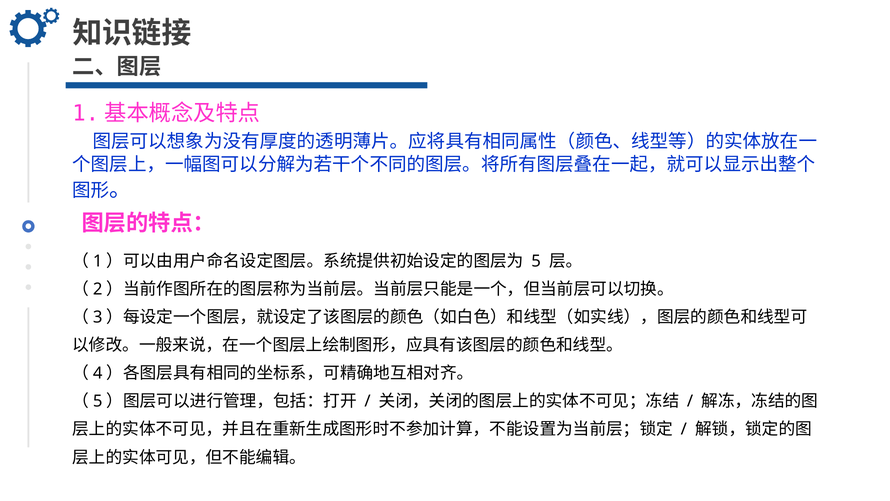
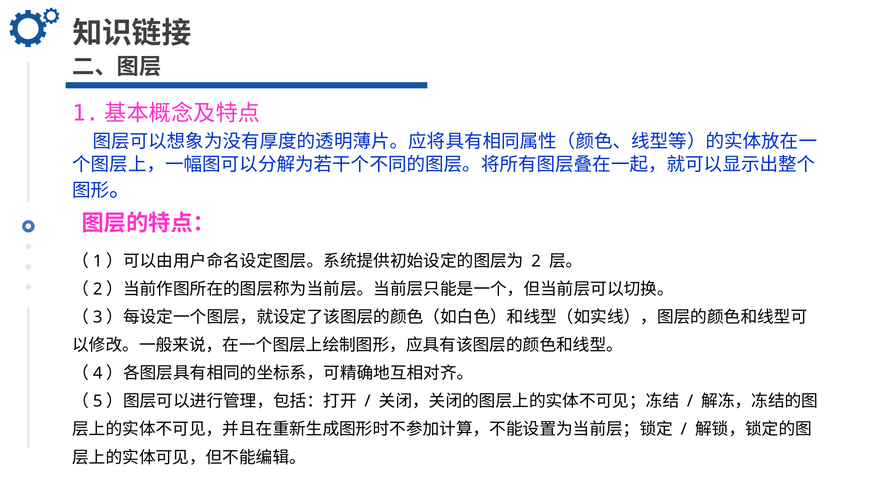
5: 5 -> 2
